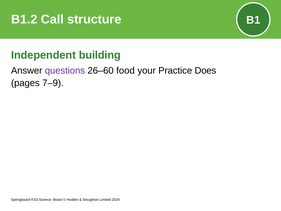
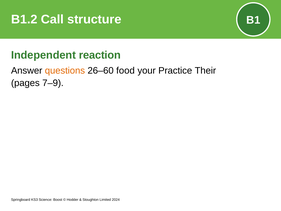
building: building -> reaction
questions colour: purple -> orange
Does: Does -> Their
